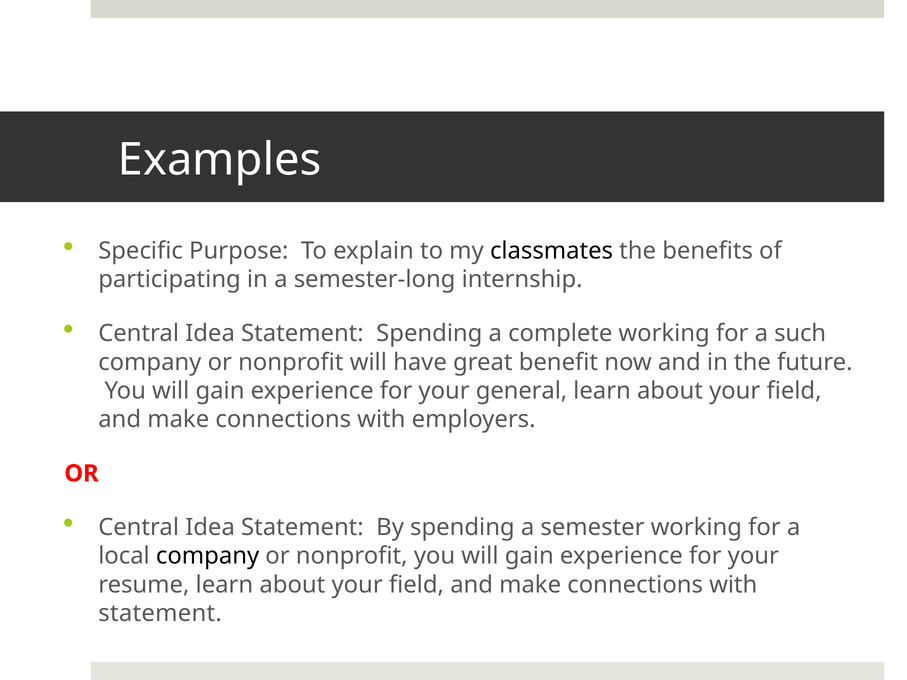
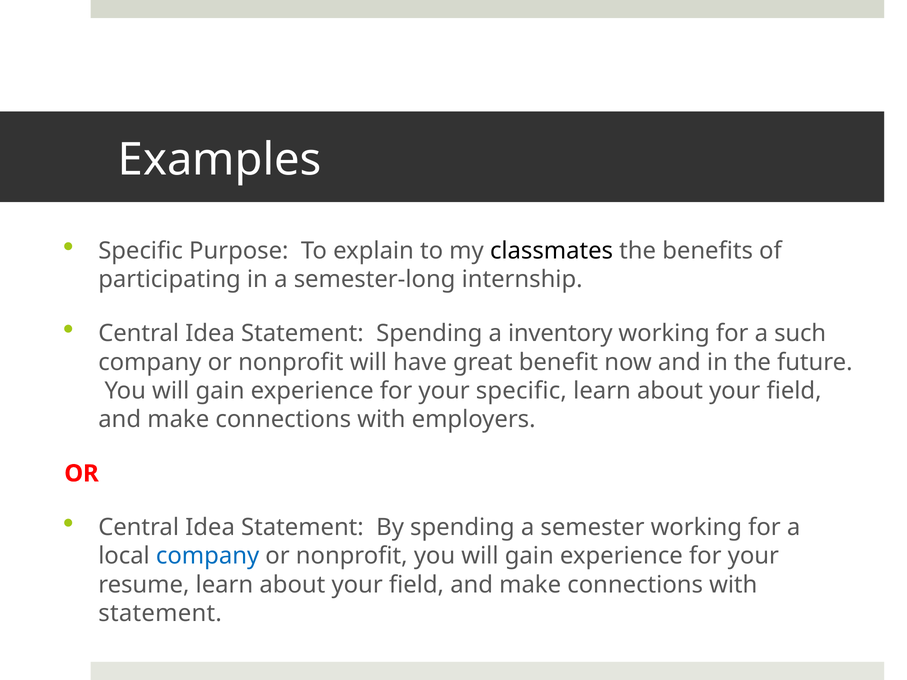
complete: complete -> inventory
your general: general -> specific
company at (208, 556) colour: black -> blue
